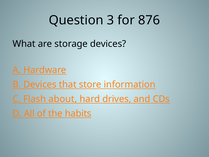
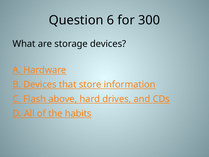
3: 3 -> 6
876: 876 -> 300
about: about -> above
